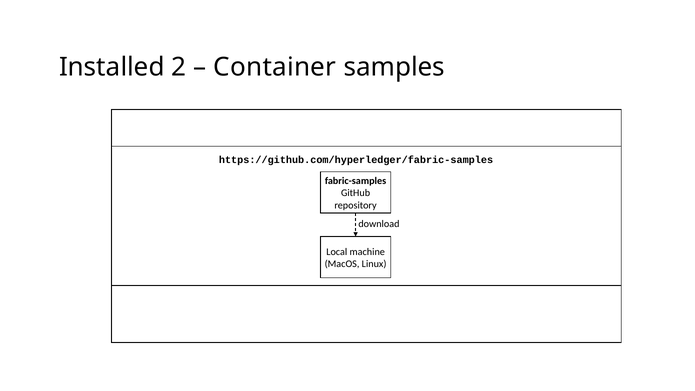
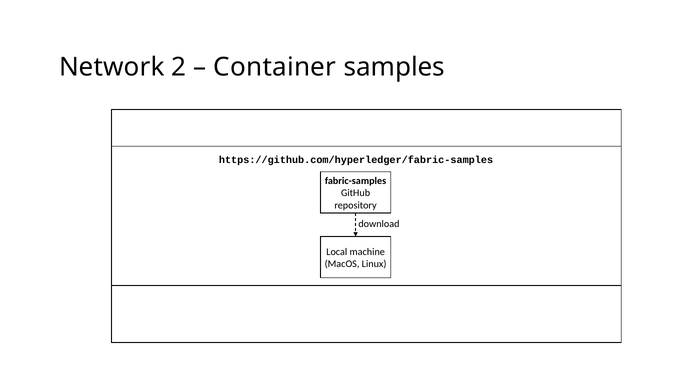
Installed: Installed -> Network
